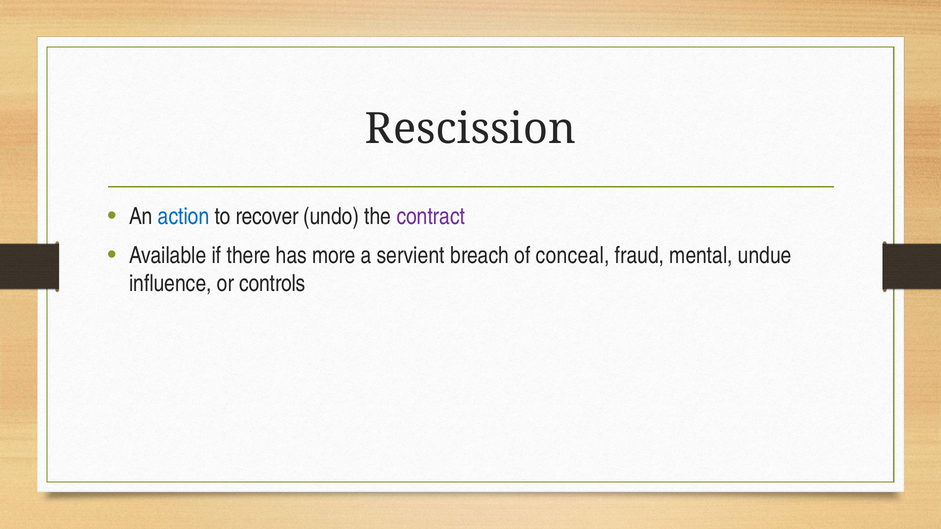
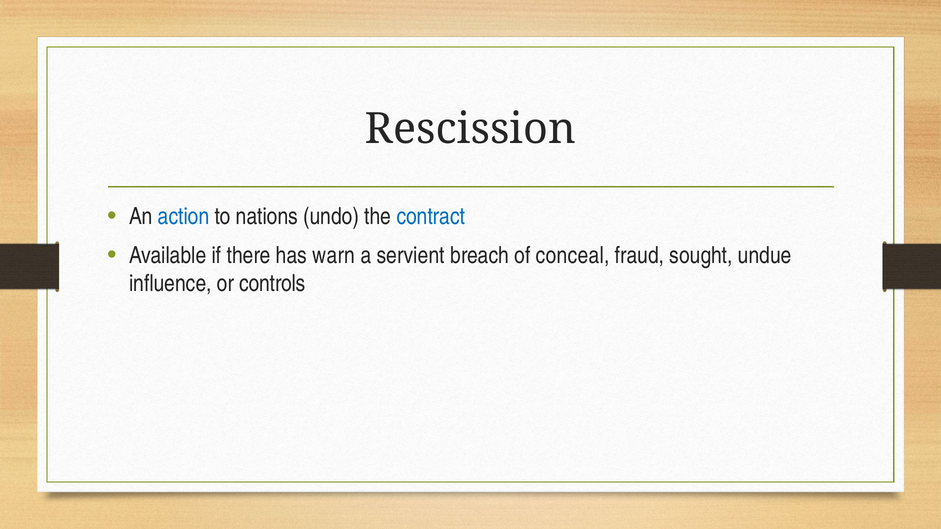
recover: recover -> nations
contract colour: purple -> blue
more: more -> warn
mental: mental -> sought
